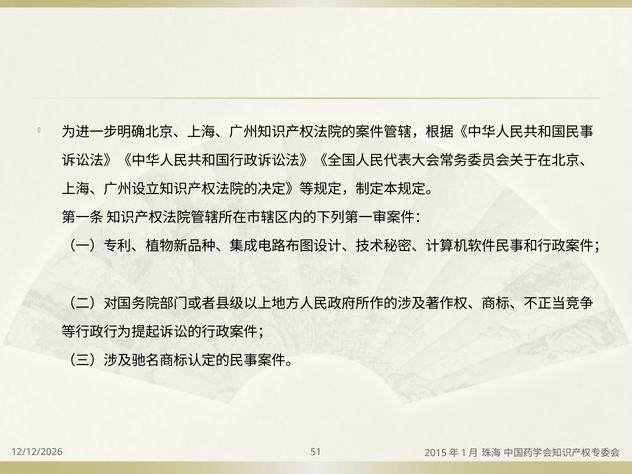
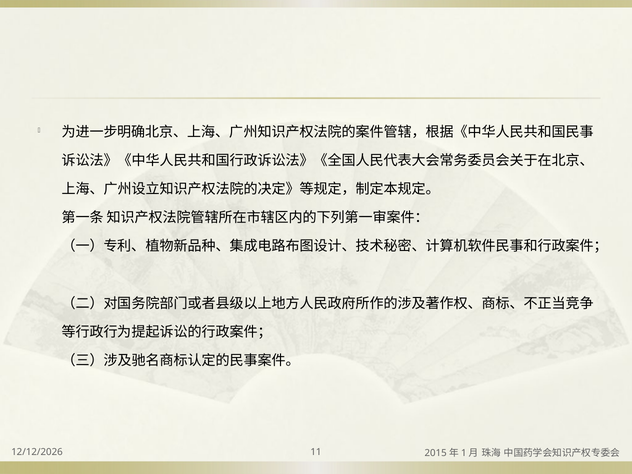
51: 51 -> 11
